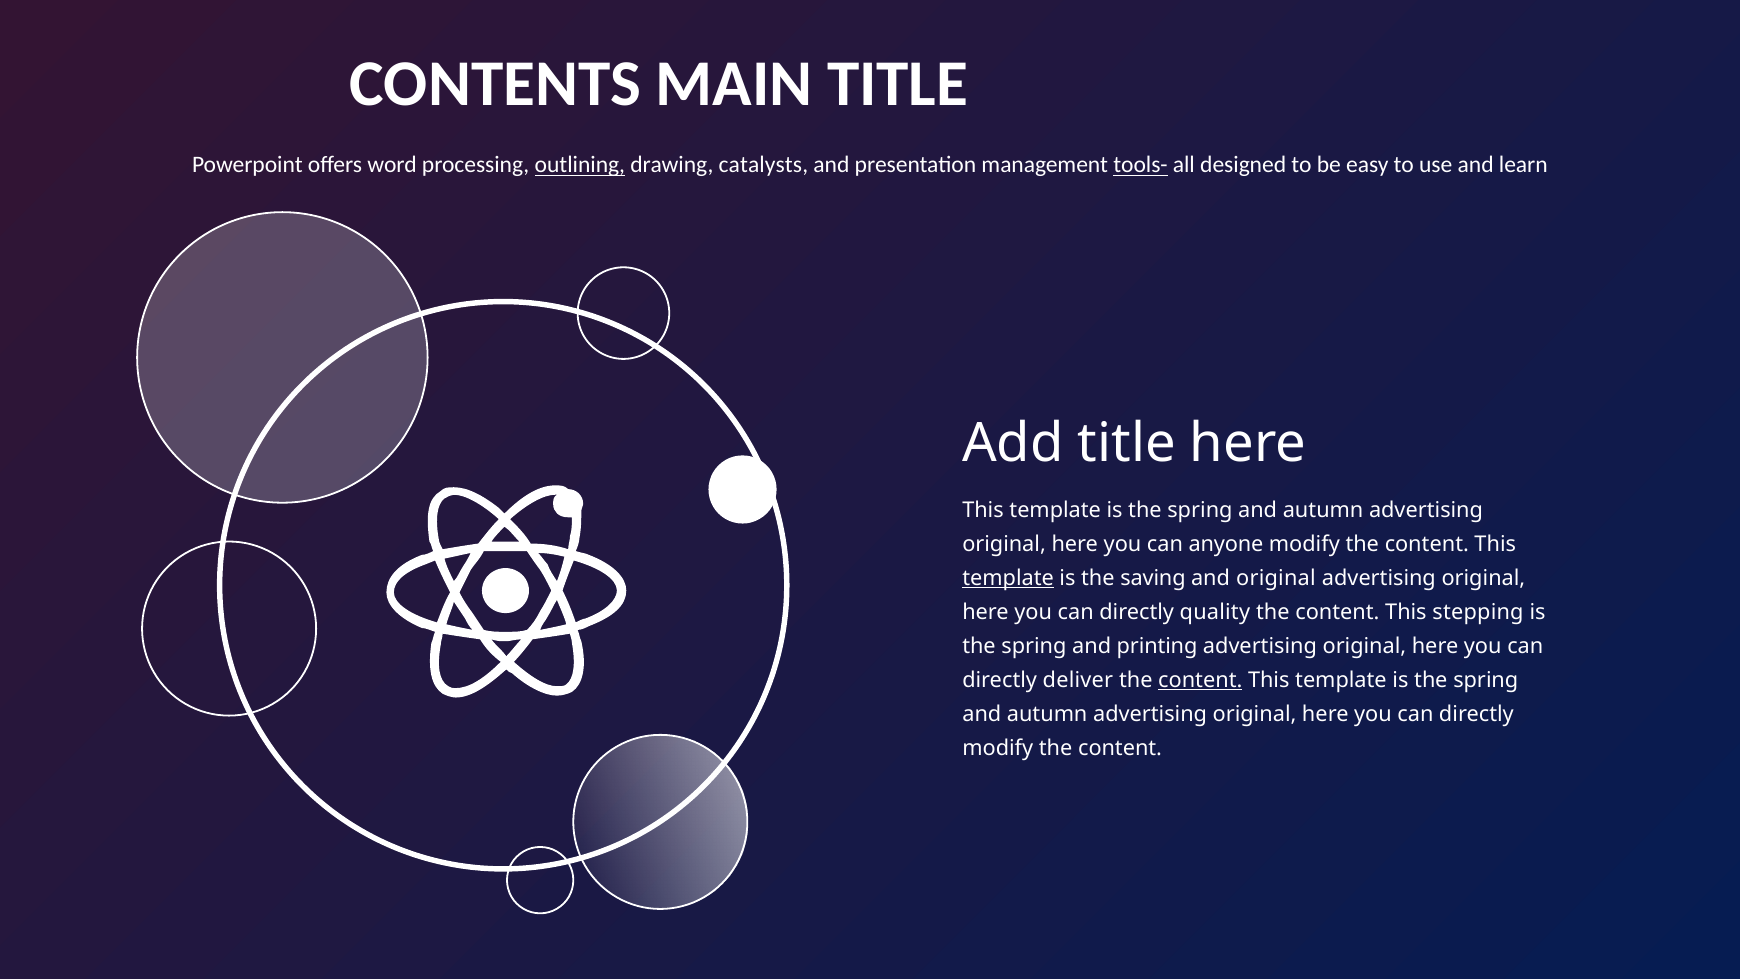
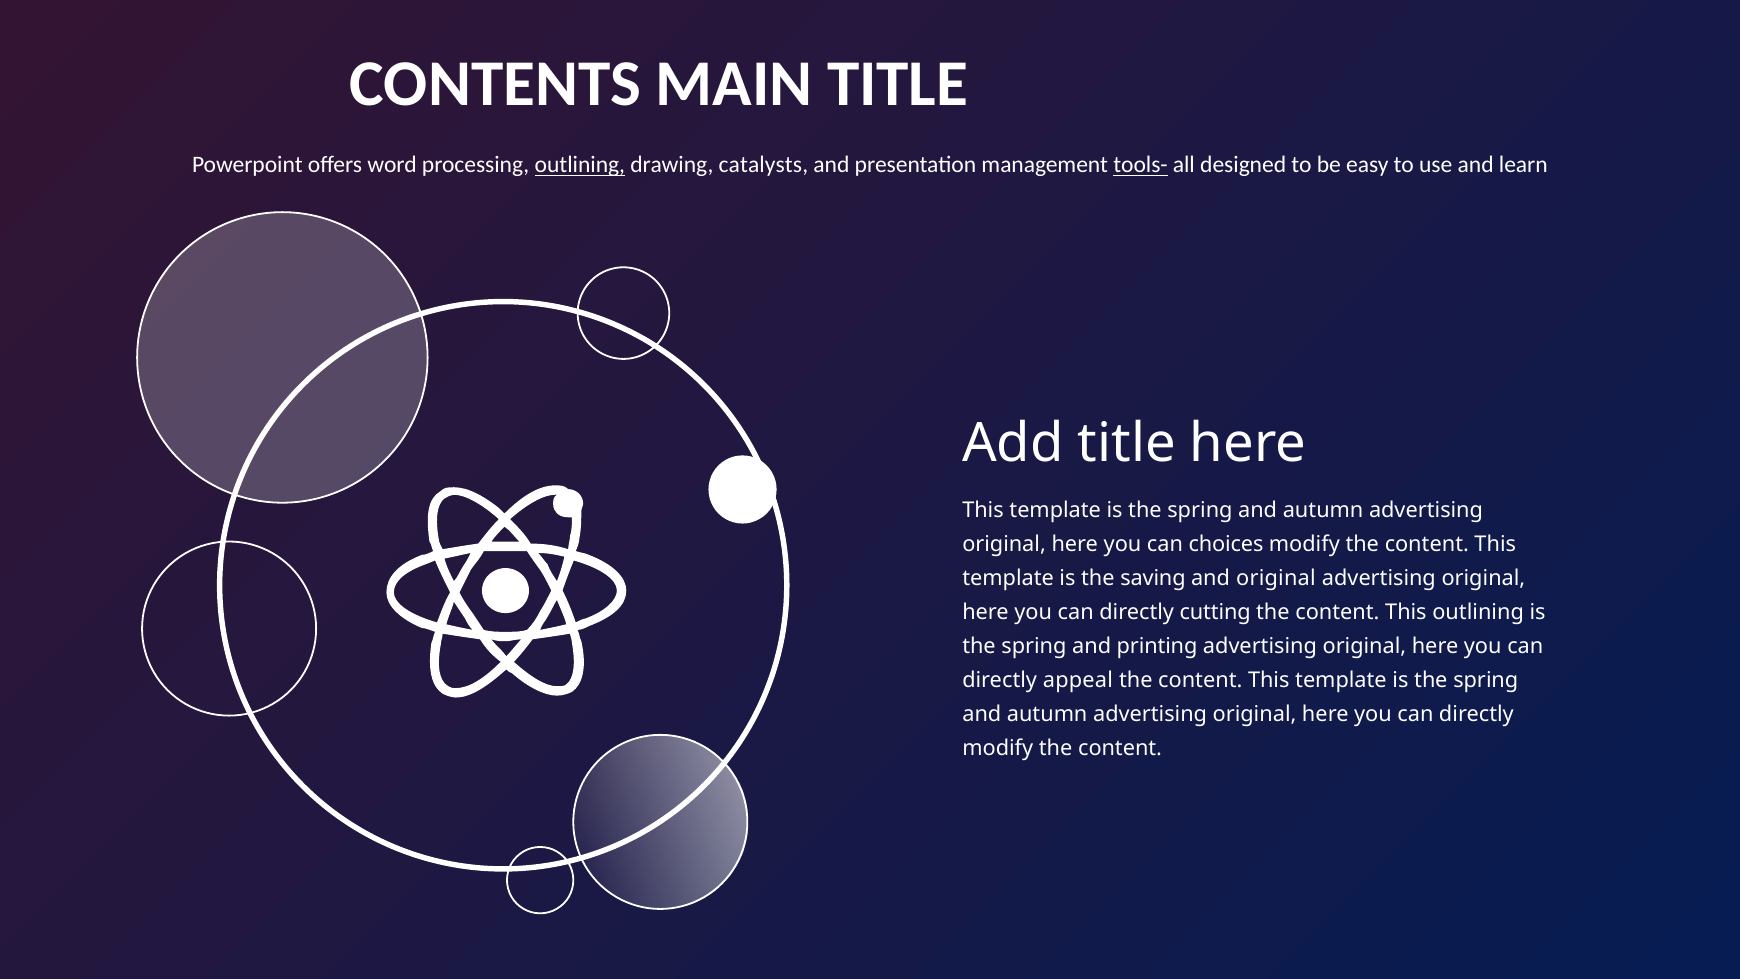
anyone: anyone -> choices
template at (1008, 578) underline: present -> none
quality: quality -> cutting
This stepping: stepping -> outlining
deliver: deliver -> appeal
content at (1200, 680) underline: present -> none
